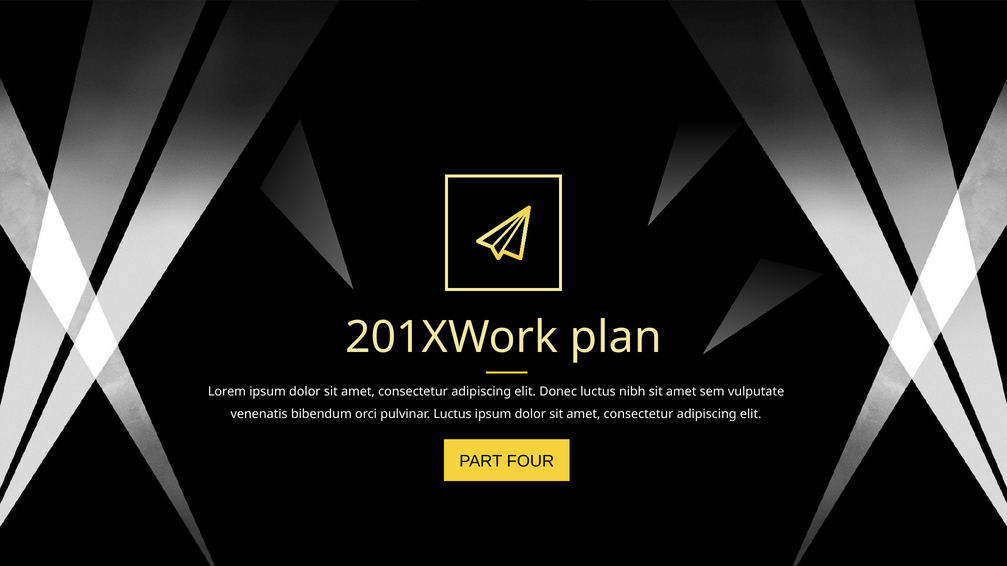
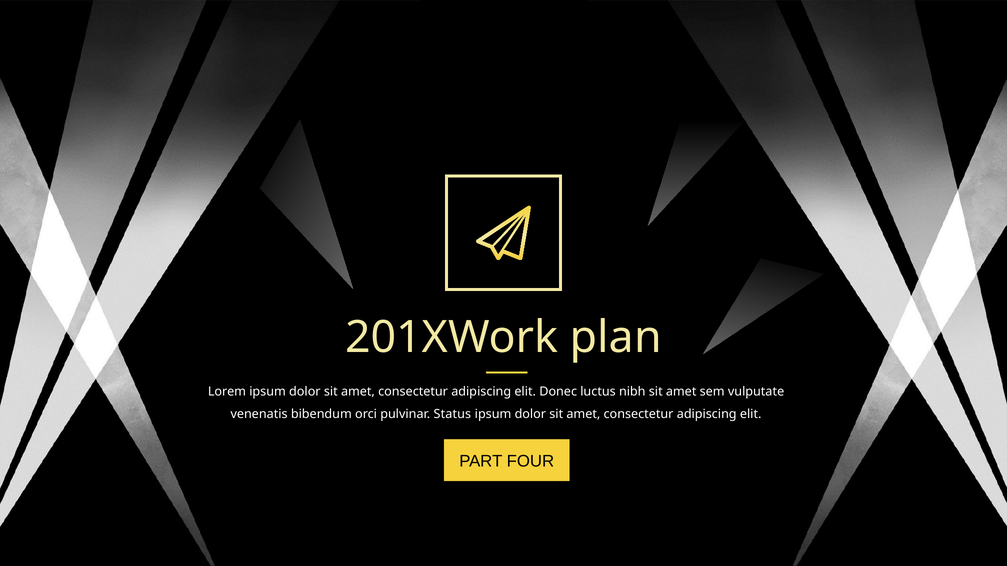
pulvinar Luctus: Luctus -> Status
